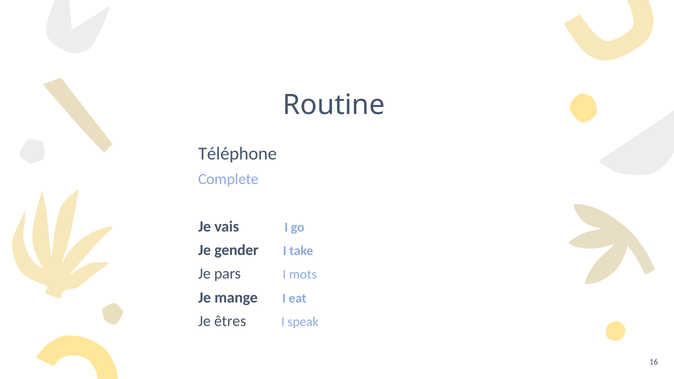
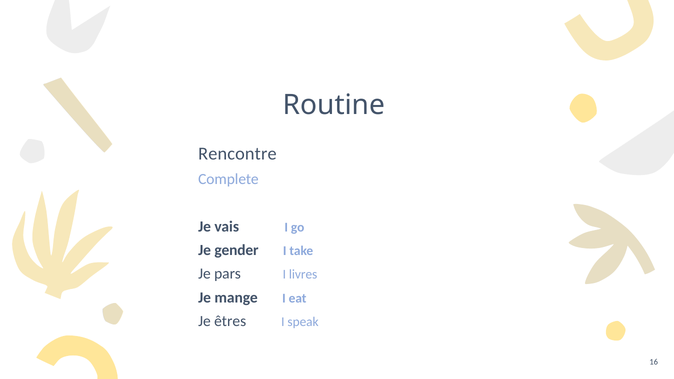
Téléphone: Téléphone -> Rencontre
mots: mots -> livres
